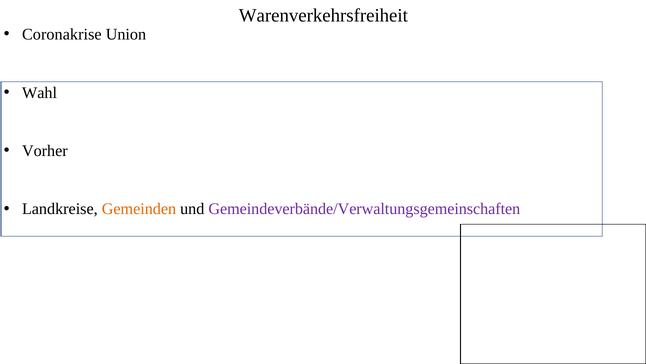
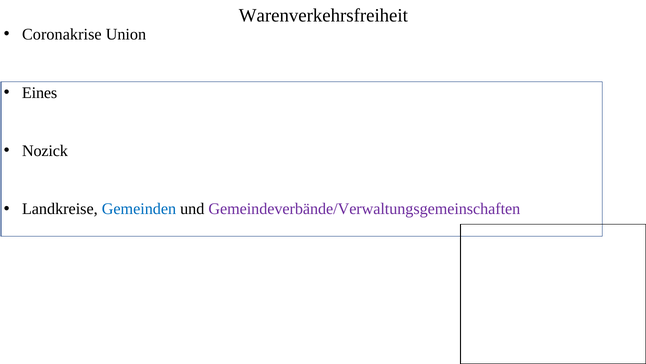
Wahl: Wahl -> Eines
Vorher: Vorher -> Nozick
Gemeinden colour: orange -> blue
